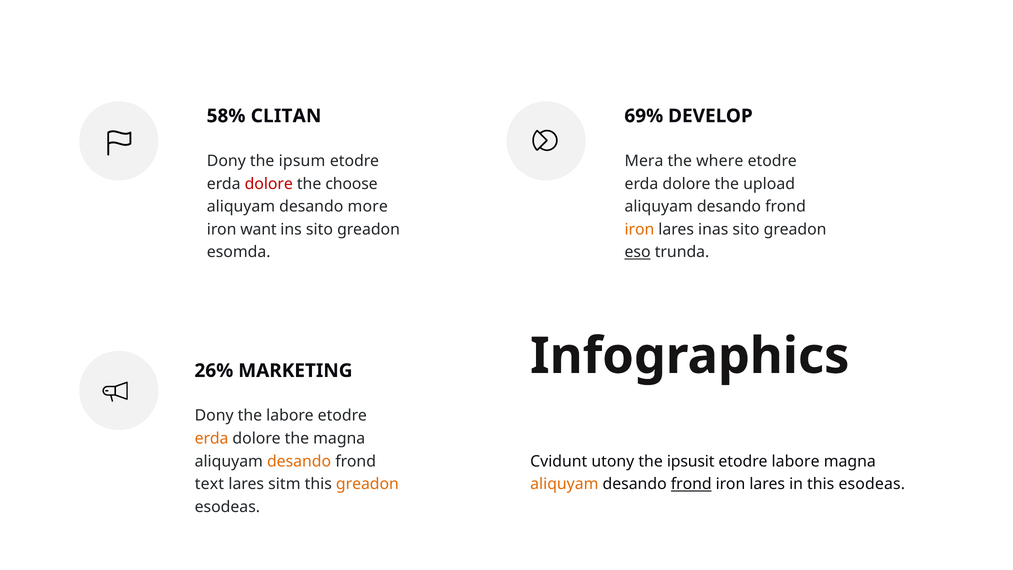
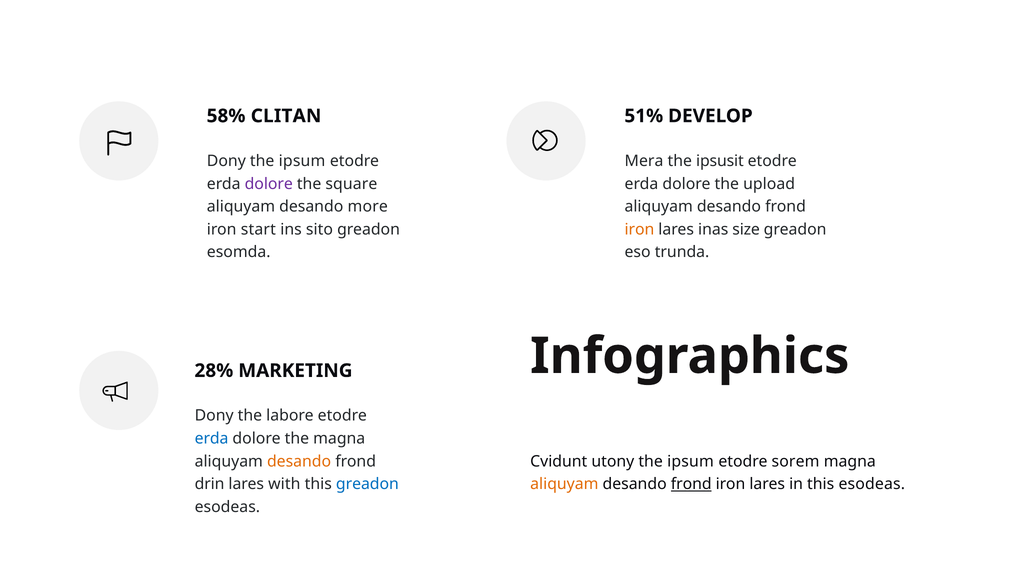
69%: 69% -> 51%
where: where -> ipsusit
dolore at (269, 184) colour: red -> purple
choose: choose -> square
want: want -> start
inas sito: sito -> size
eso underline: present -> none
26%: 26% -> 28%
erda at (212, 438) colour: orange -> blue
utony the ipsusit: ipsusit -> ipsum
etodre labore: labore -> sorem
text: text -> drin
sitm: sitm -> with
greadon at (367, 484) colour: orange -> blue
